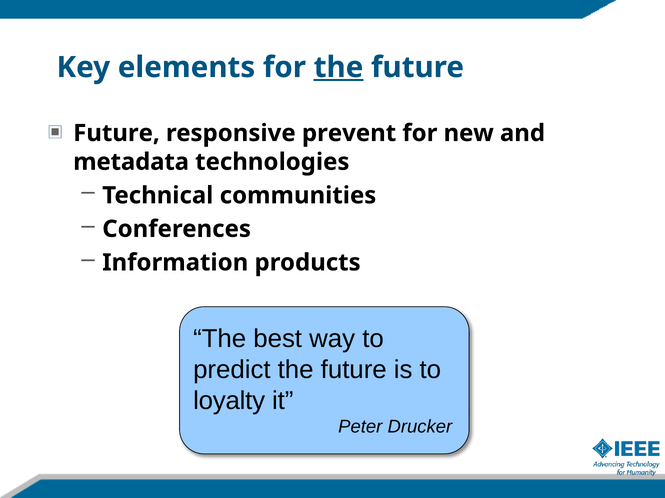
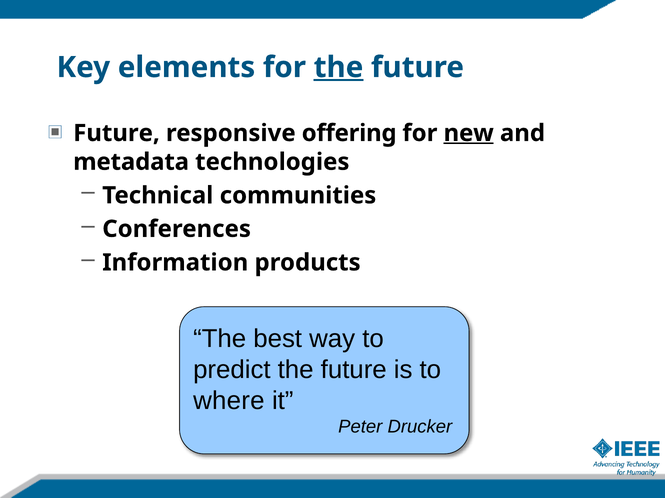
prevent: prevent -> offering
new underline: none -> present
loyalty: loyalty -> where
